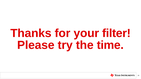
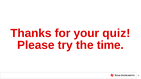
filter: filter -> quiz
